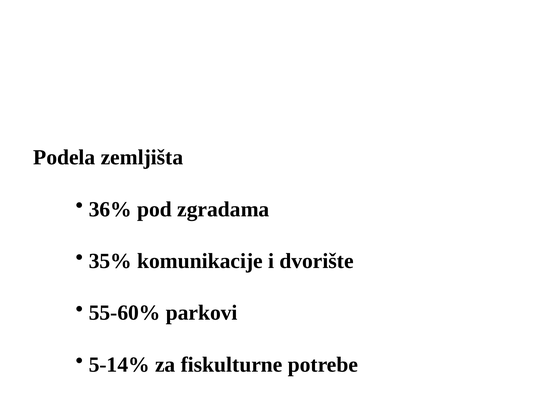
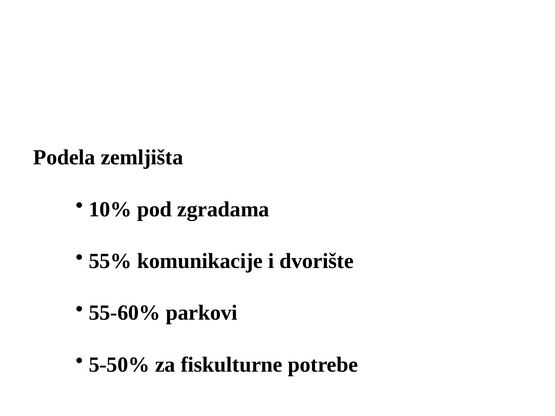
36%: 36% -> 10%
35%: 35% -> 55%
5-14%: 5-14% -> 5-50%
